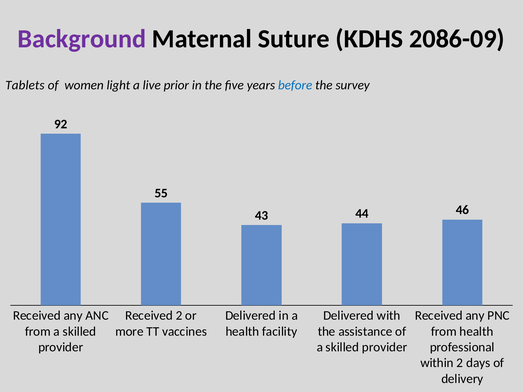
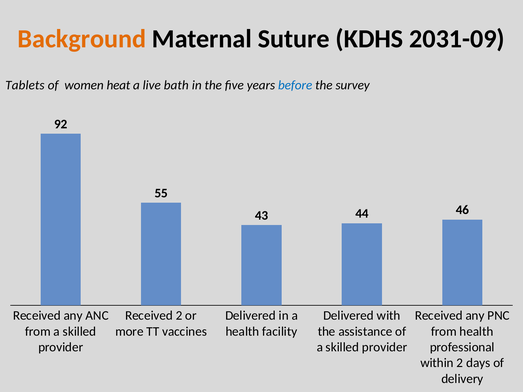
Background colour: purple -> orange
2086-09: 2086-09 -> 2031-09
light: light -> heat
prior: prior -> bath
